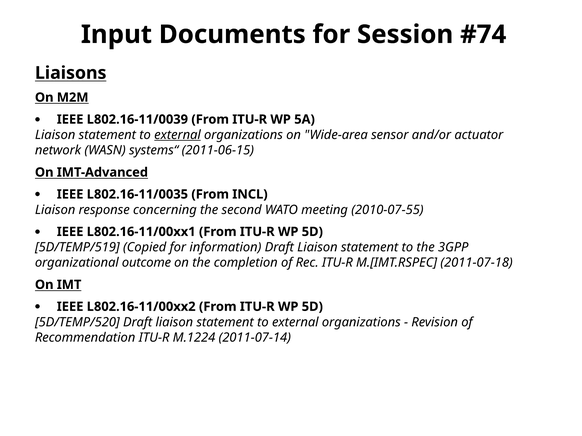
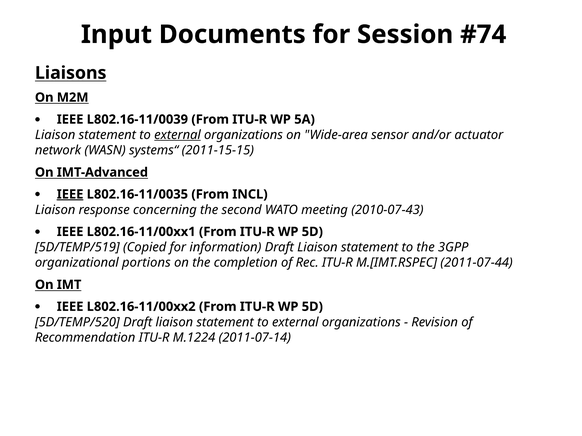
2011-06-15: 2011-06-15 -> 2011-15-15
IEEE at (70, 195) underline: none -> present
2010-07-55: 2010-07-55 -> 2010-07-43
outcome: outcome -> portions
2011-07-18: 2011-07-18 -> 2011-07-44
